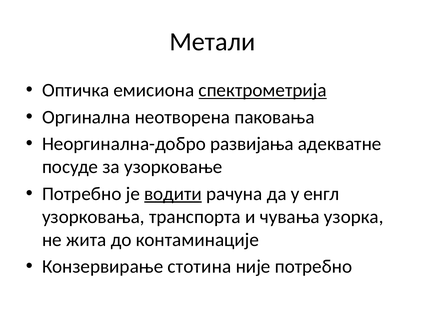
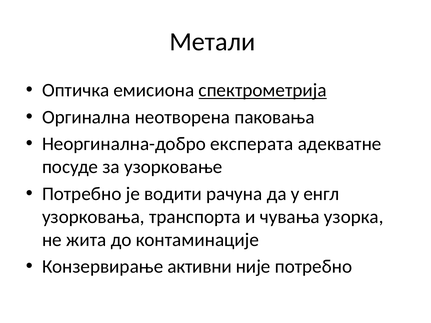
развијања: развијања -> експерата
водити underline: present -> none
стотина: стотина -> активни
